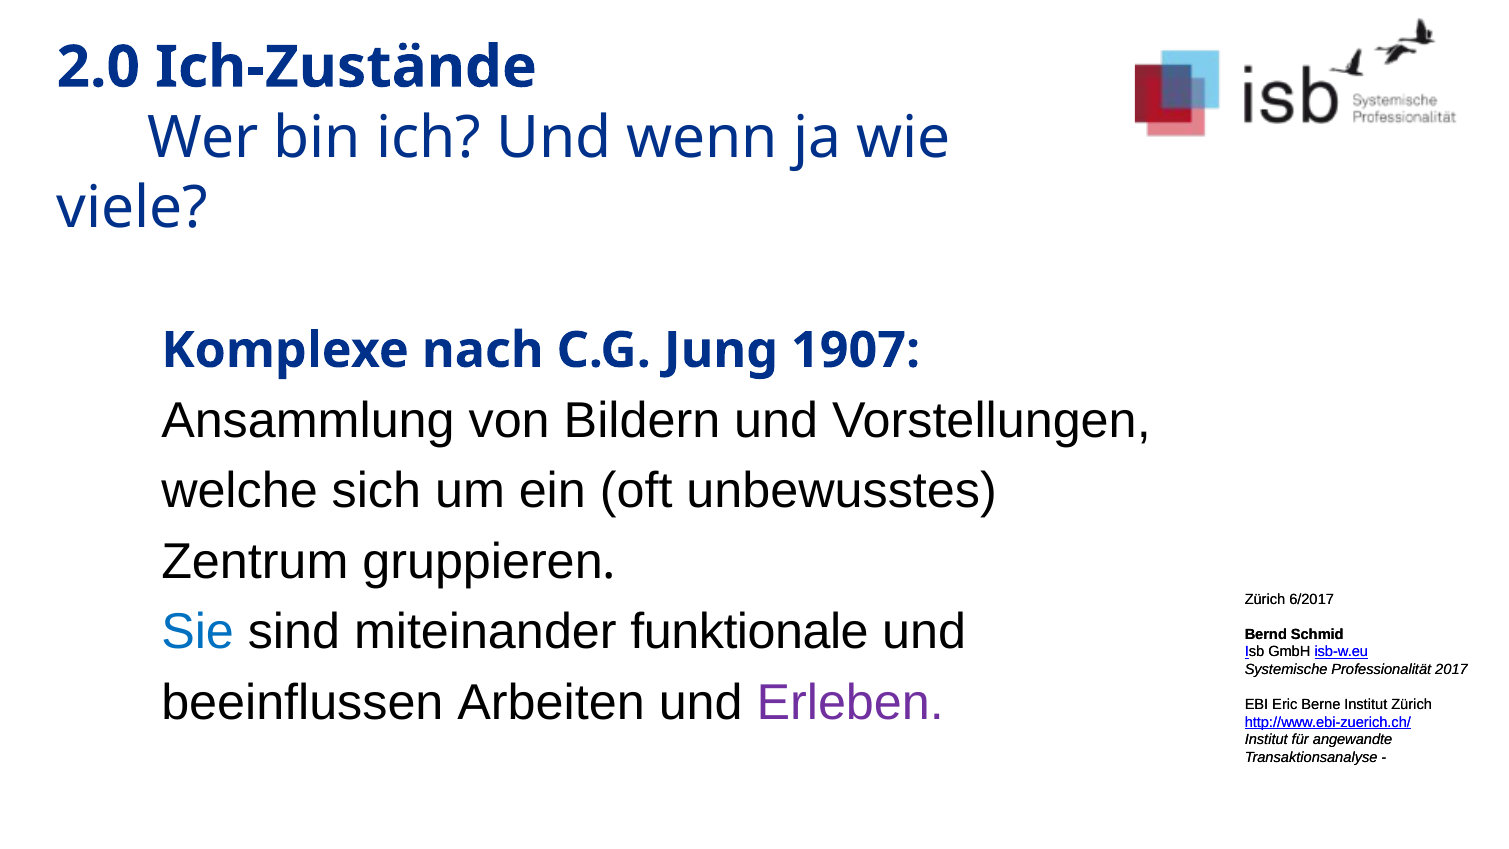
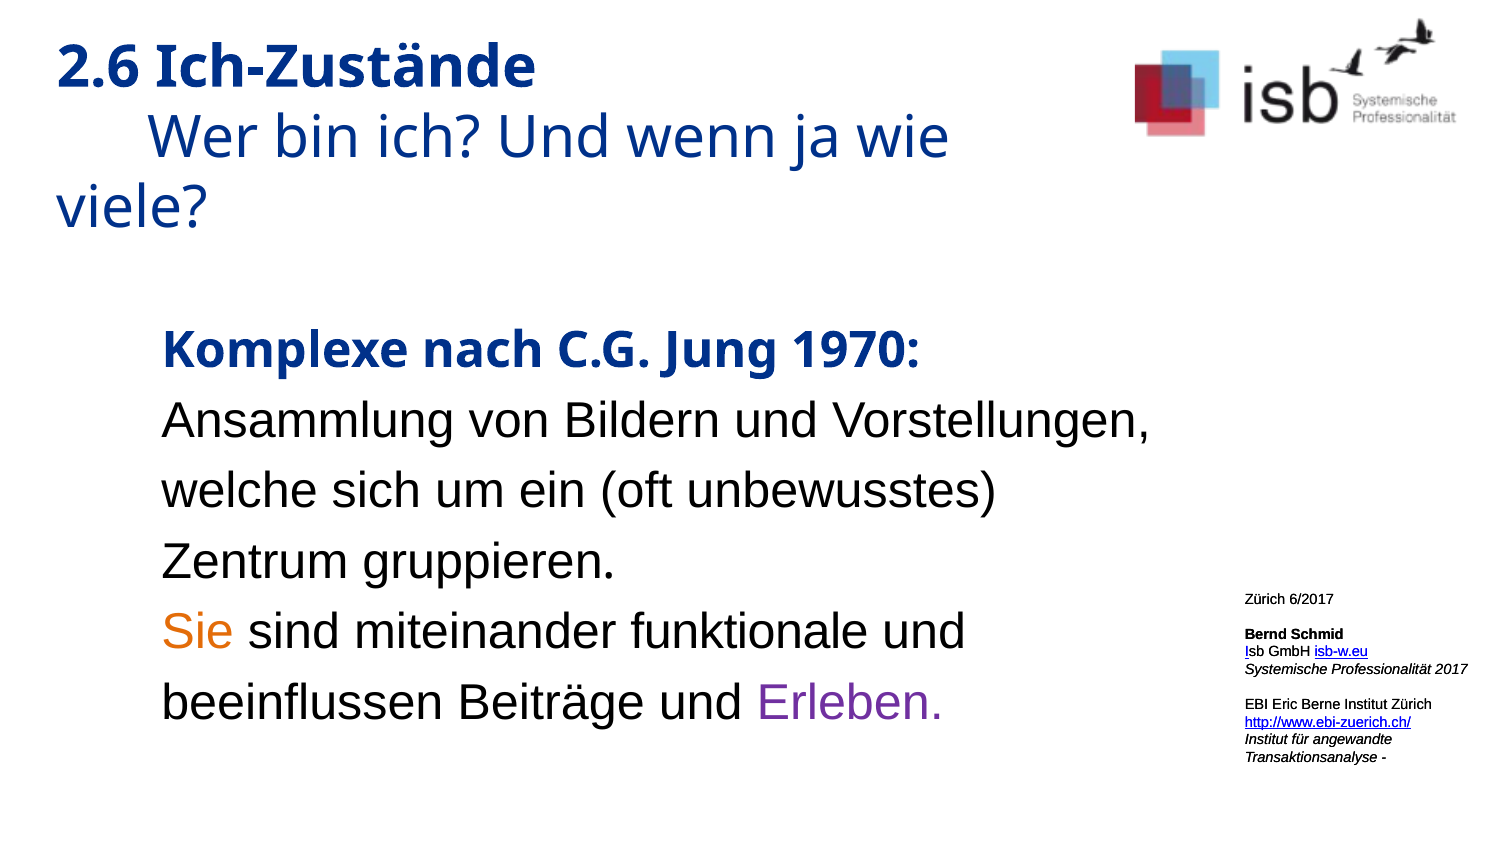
2.0: 2.0 -> 2.6
1907: 1907 -> 1970
Sie colour: blue -> orange
Arbeiten: Arbeiten -> Beiträge
